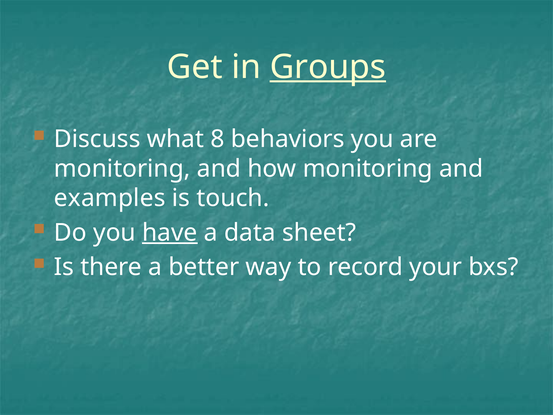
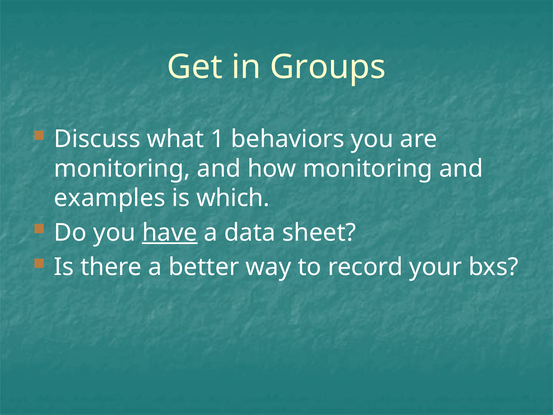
Groups underline: present -> none
8: 8 -> 1
touch: touch -> which
